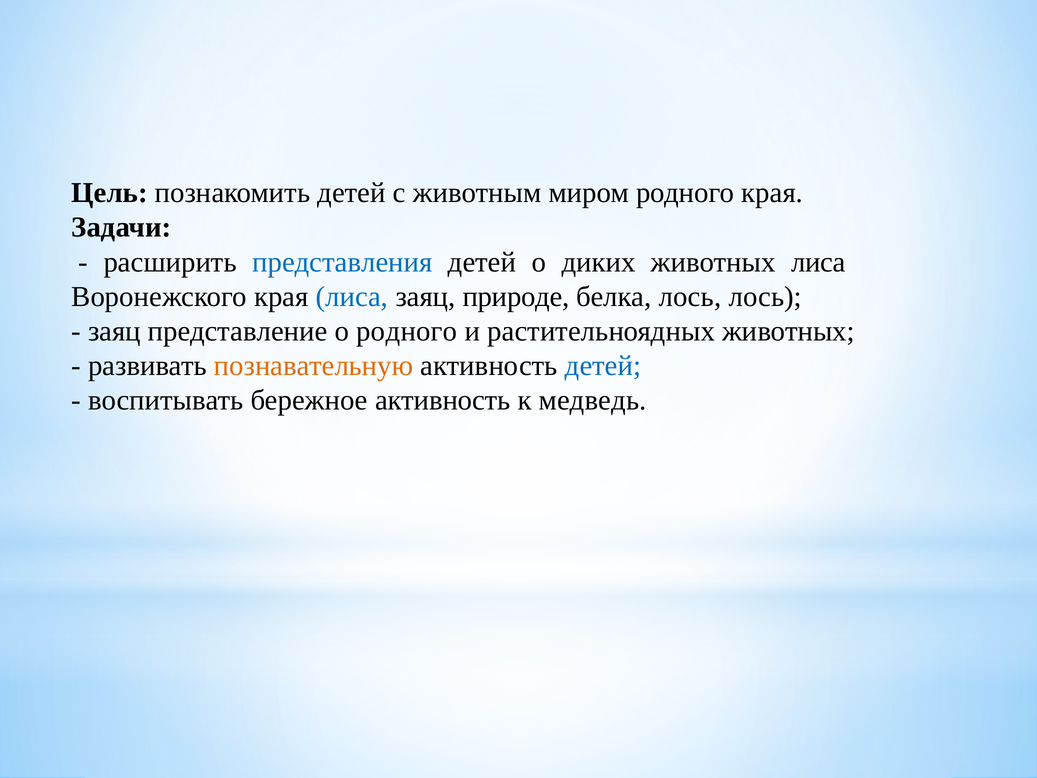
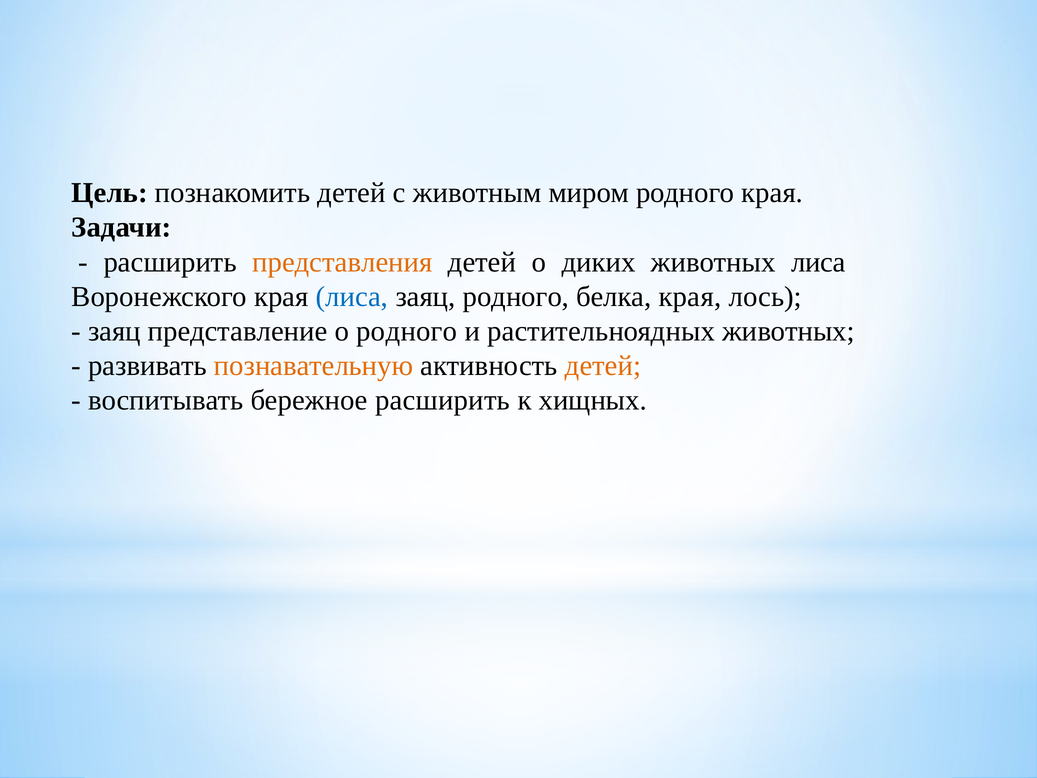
представления colour: blue -> orange
заяц природе: природе -> родного
белка лось: лось -> края
детей at (603, 366) colour: blue -> orange
бережное активность: активность -> расширить
медведь: медведь -> хищных
